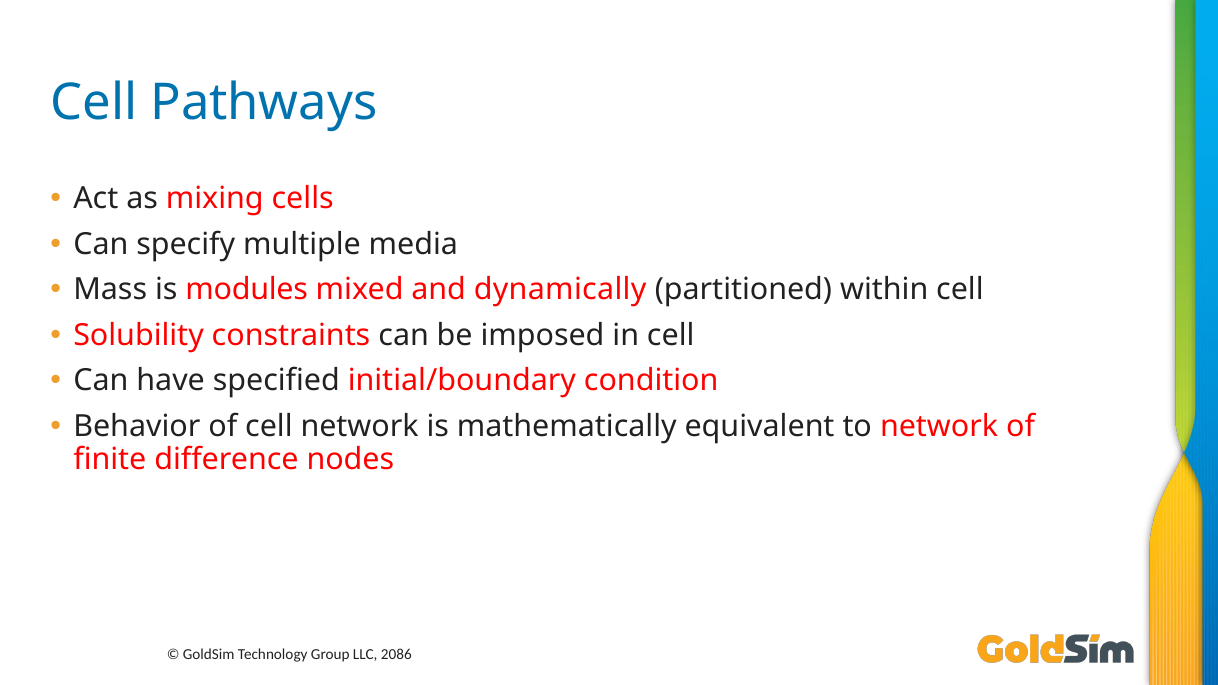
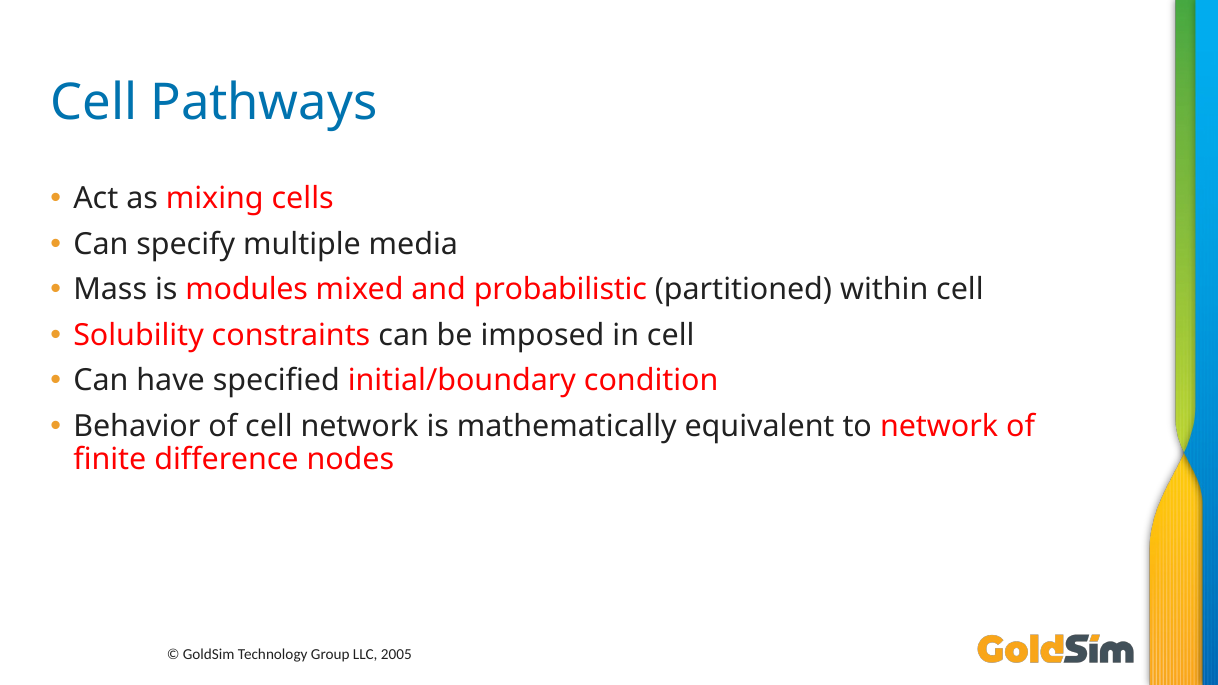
dynamically: dynamically -> probabilistic
2086: 2086 -> 2005
